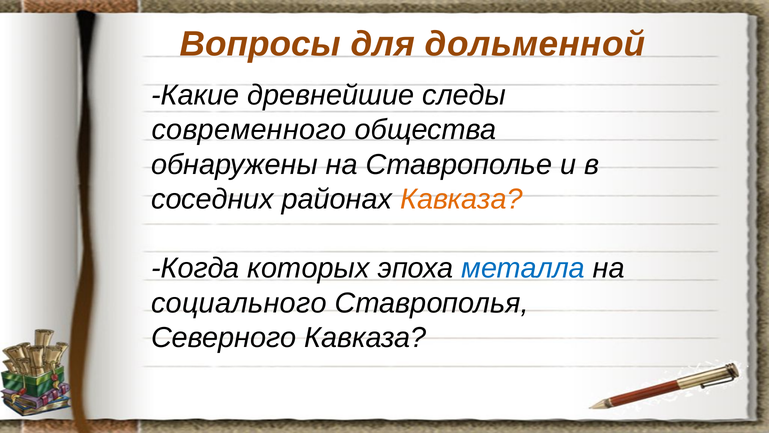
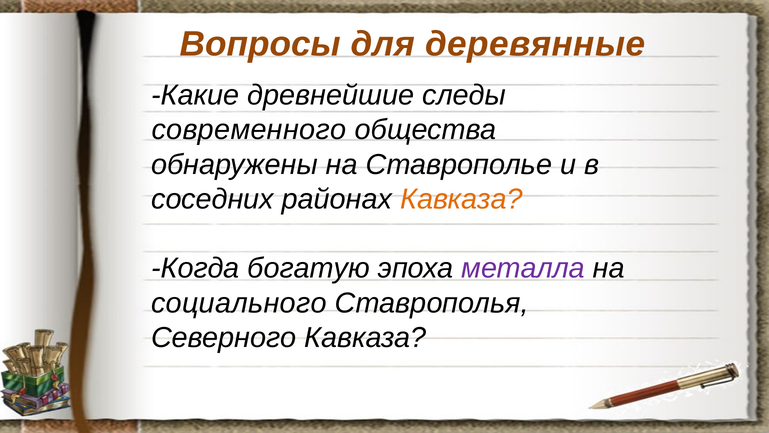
дольменной: дольменной -> деревянные
которых: которых -> богатую
металла colour: blue -> purple
